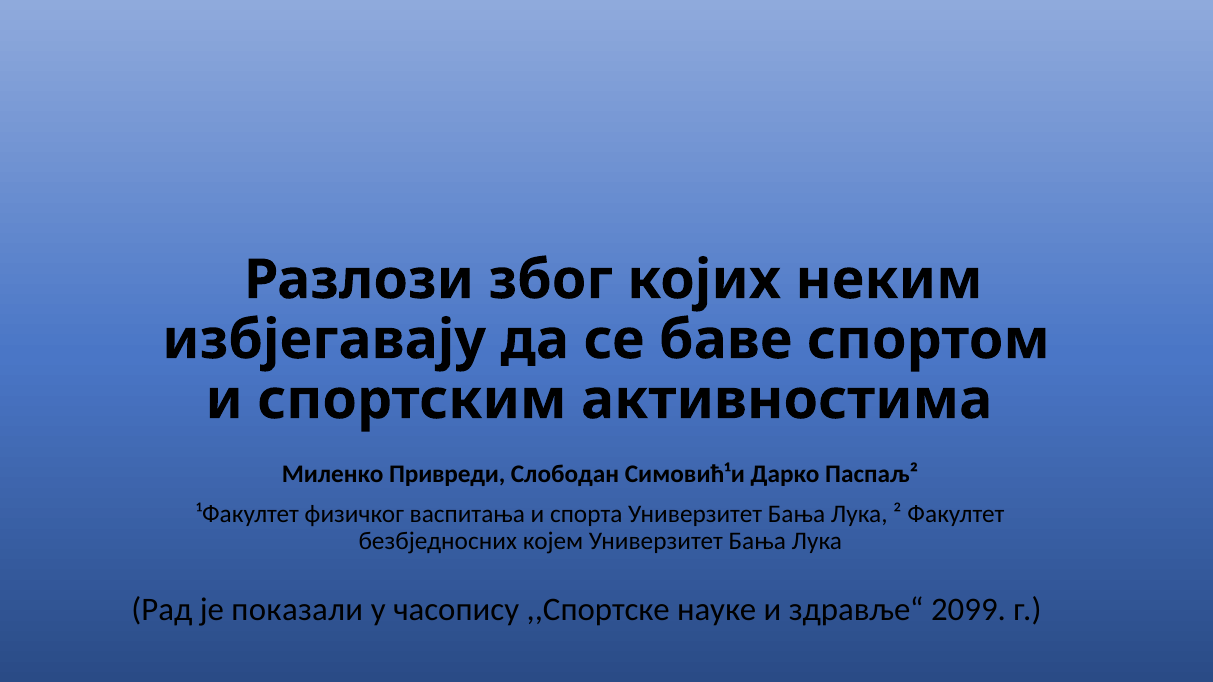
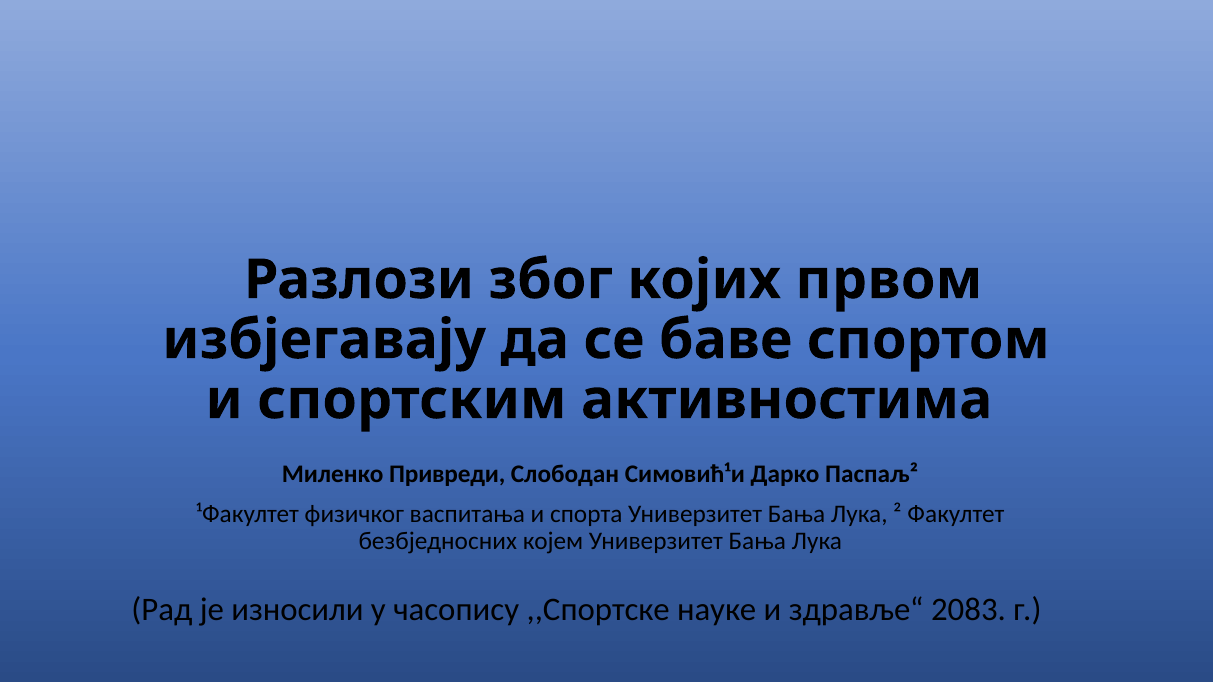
неким: неким -> првом
показали: показали -> износили
2099: 2099 -> 2083
